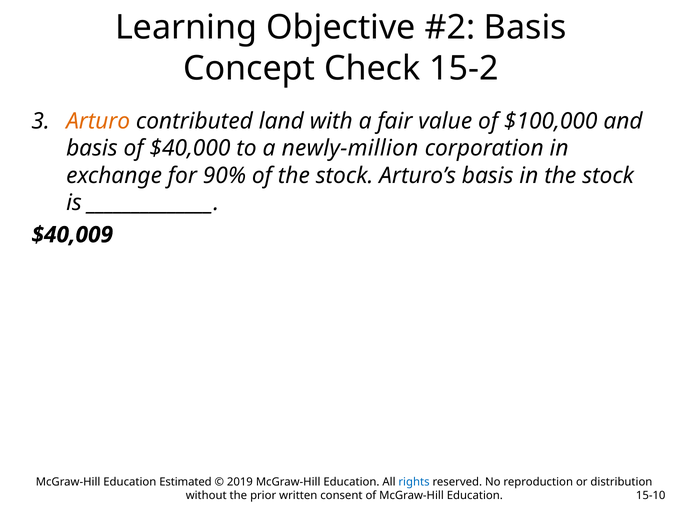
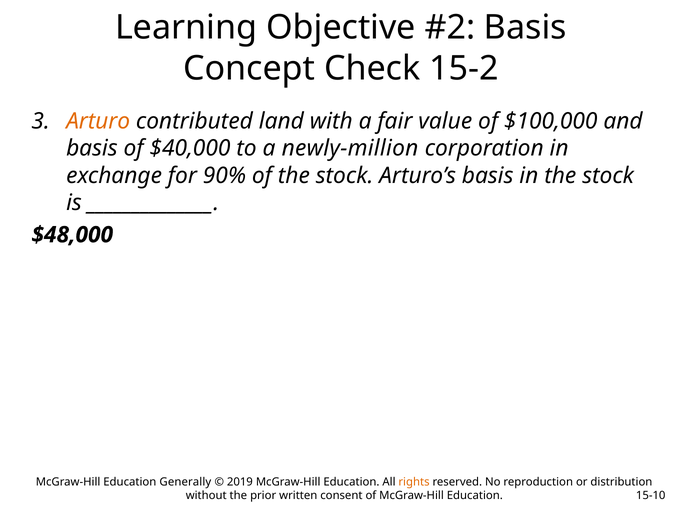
$40,009: $40,009 -> $48,000
Estimated: Estimated -> Generally
rights colour: blue -> orange
